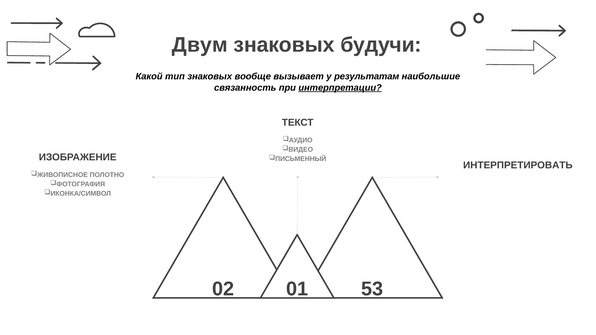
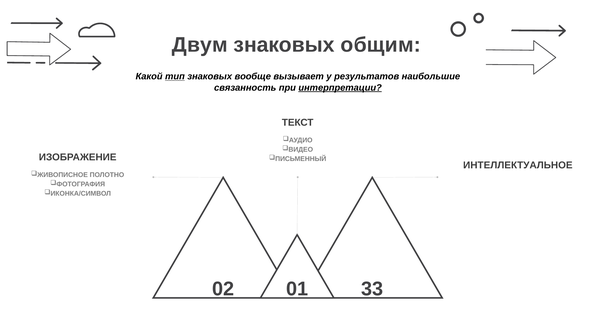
будучи: будучи -> общим
тип underline: none -> present
результатам: результатам -> результатов
ИНТЕРПРЕТИРОВАТЬ: ИНТЕРПРЕТИРОВАТЬ -> ИНТЕЛЛЕКТУАЛЬНОЕ
53: 53 -> 33
